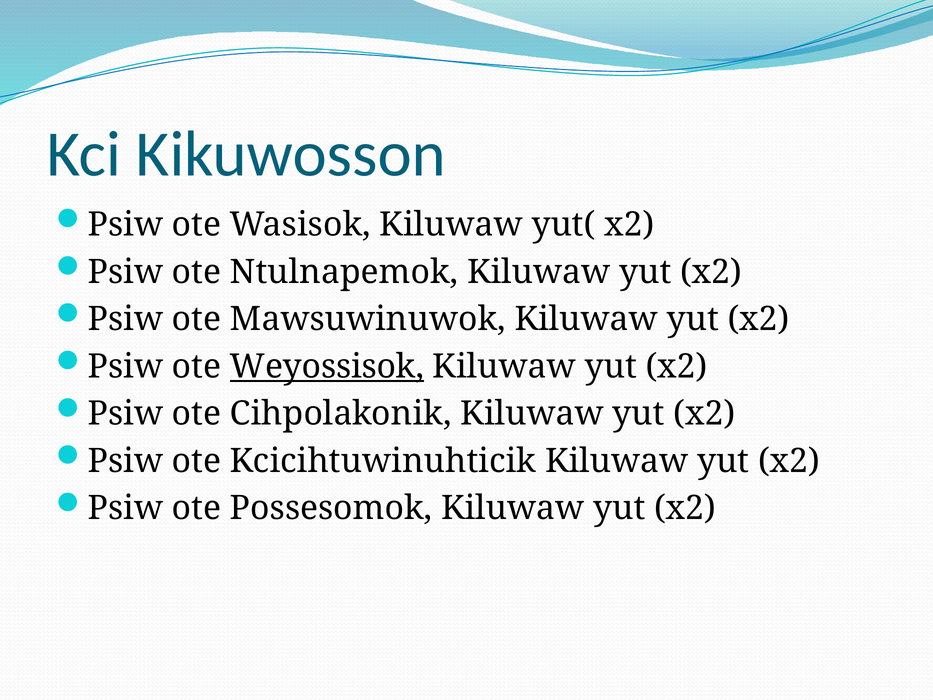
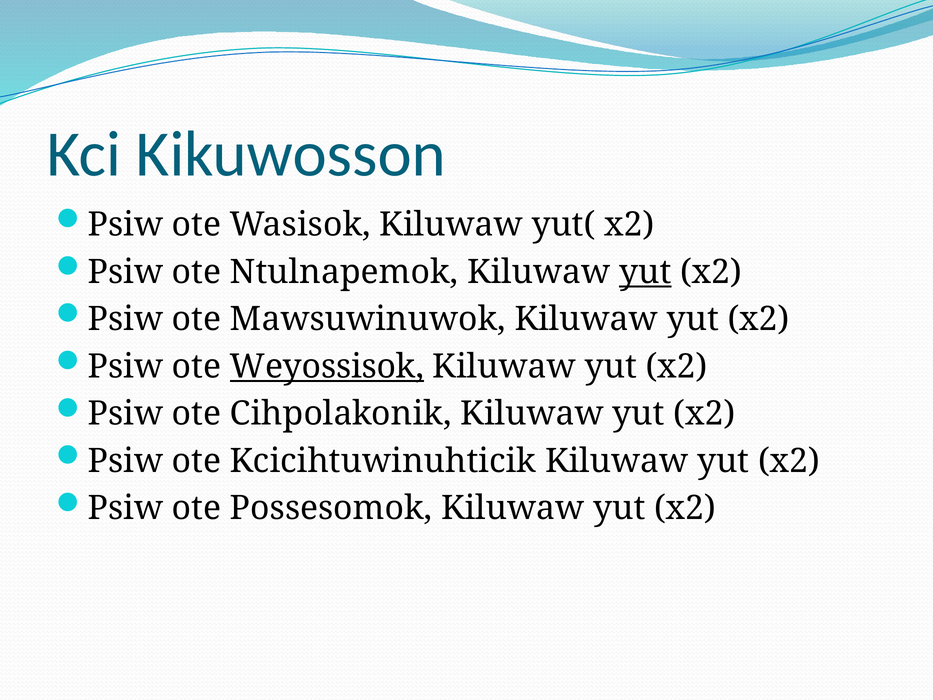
yut at (645, 272) underline: none -> present
